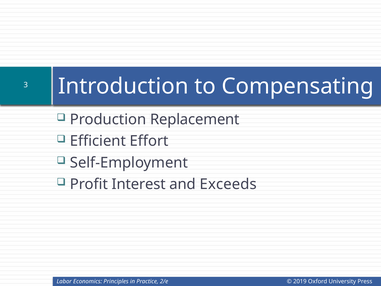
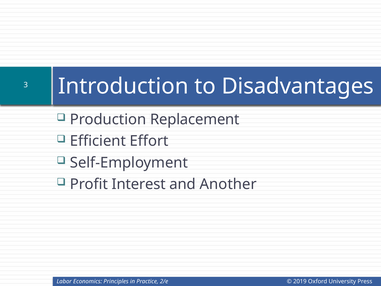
Compensating: Compensating -> Disadvantages
Exceeds: Exceeds -> Another
